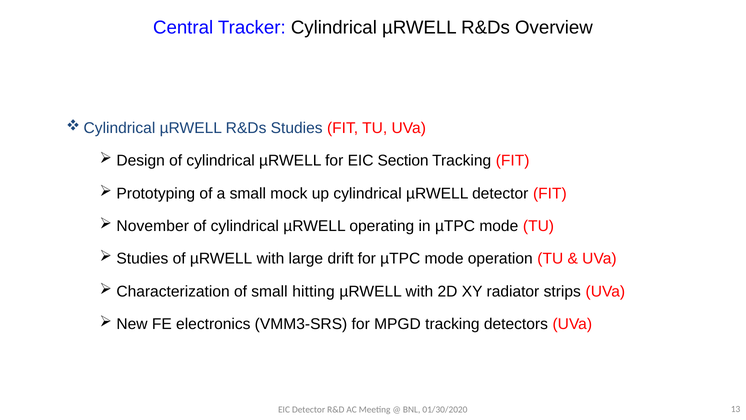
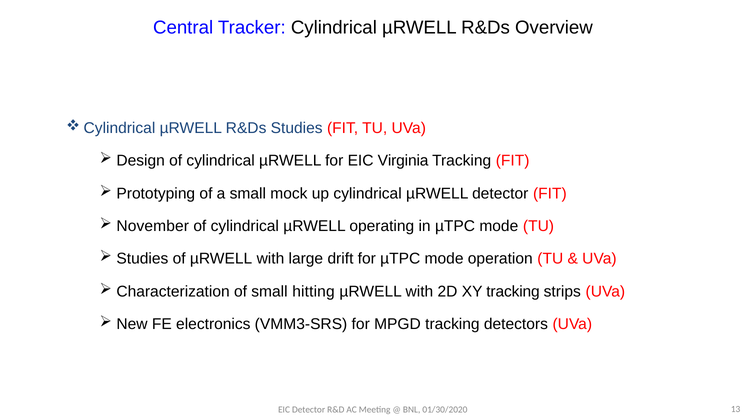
Section: Section -> Virginia
XY radiator: radiator -> tracking
